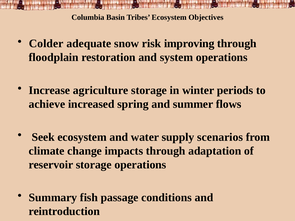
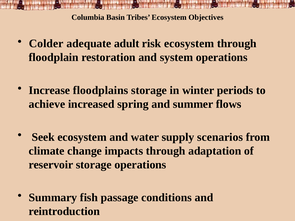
snow: snow -> adult
risk improving: improving -> ecosystem
agriculture: agriculture -> floodplains
